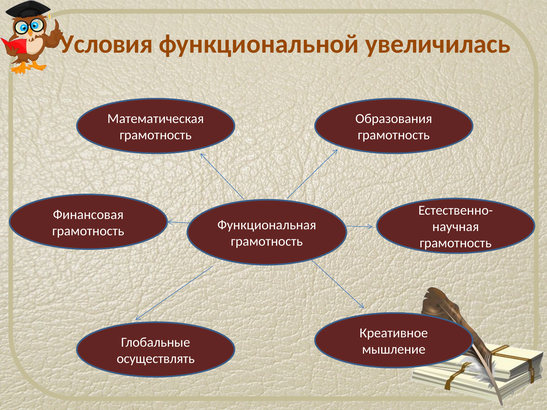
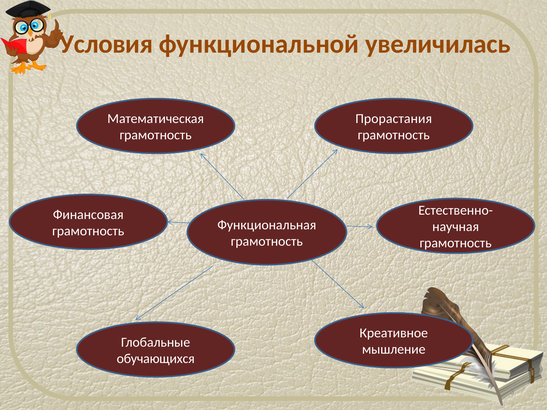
Образования: Образования -> Прорастания
осуществлять: осуществлять -> обучающихся
